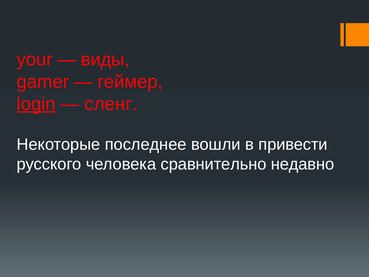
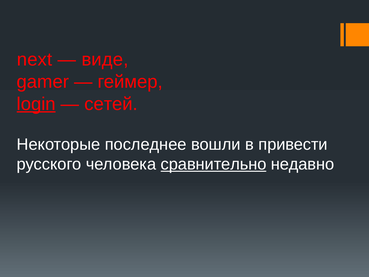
your: your -> next
виды: виды -> виде
сленг: сленг -> сетей
сравнительно underline: none -> present
